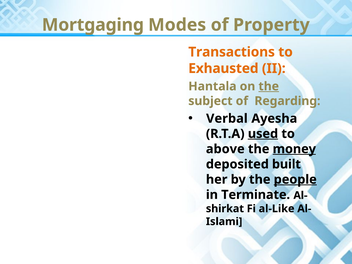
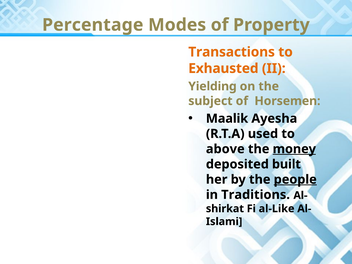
Mortgaging: Mortgaging -> Percentage
Hantala: Hantala -> Yielding
the at (269, 86) underline: present -> none
Regarding: Regarding -> Horsemen
Verbal: Verbal -> Maalik
used underline: present -> none
Terminate: Terminate -> Traditions
